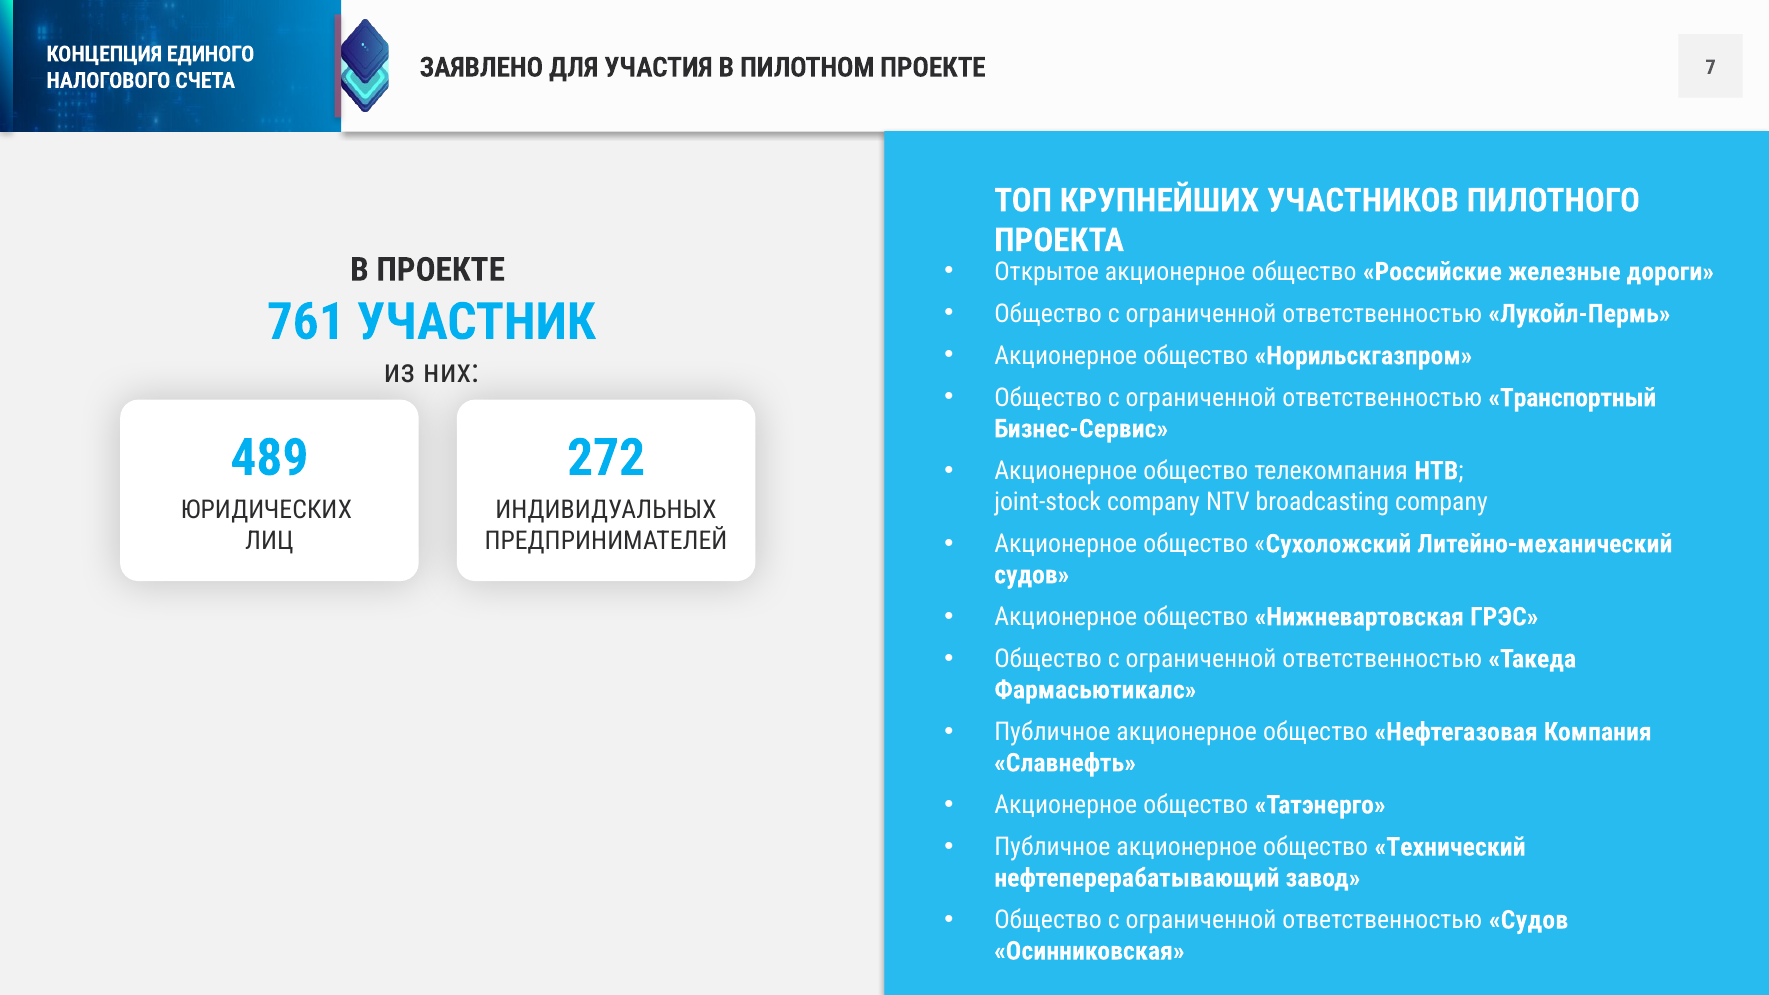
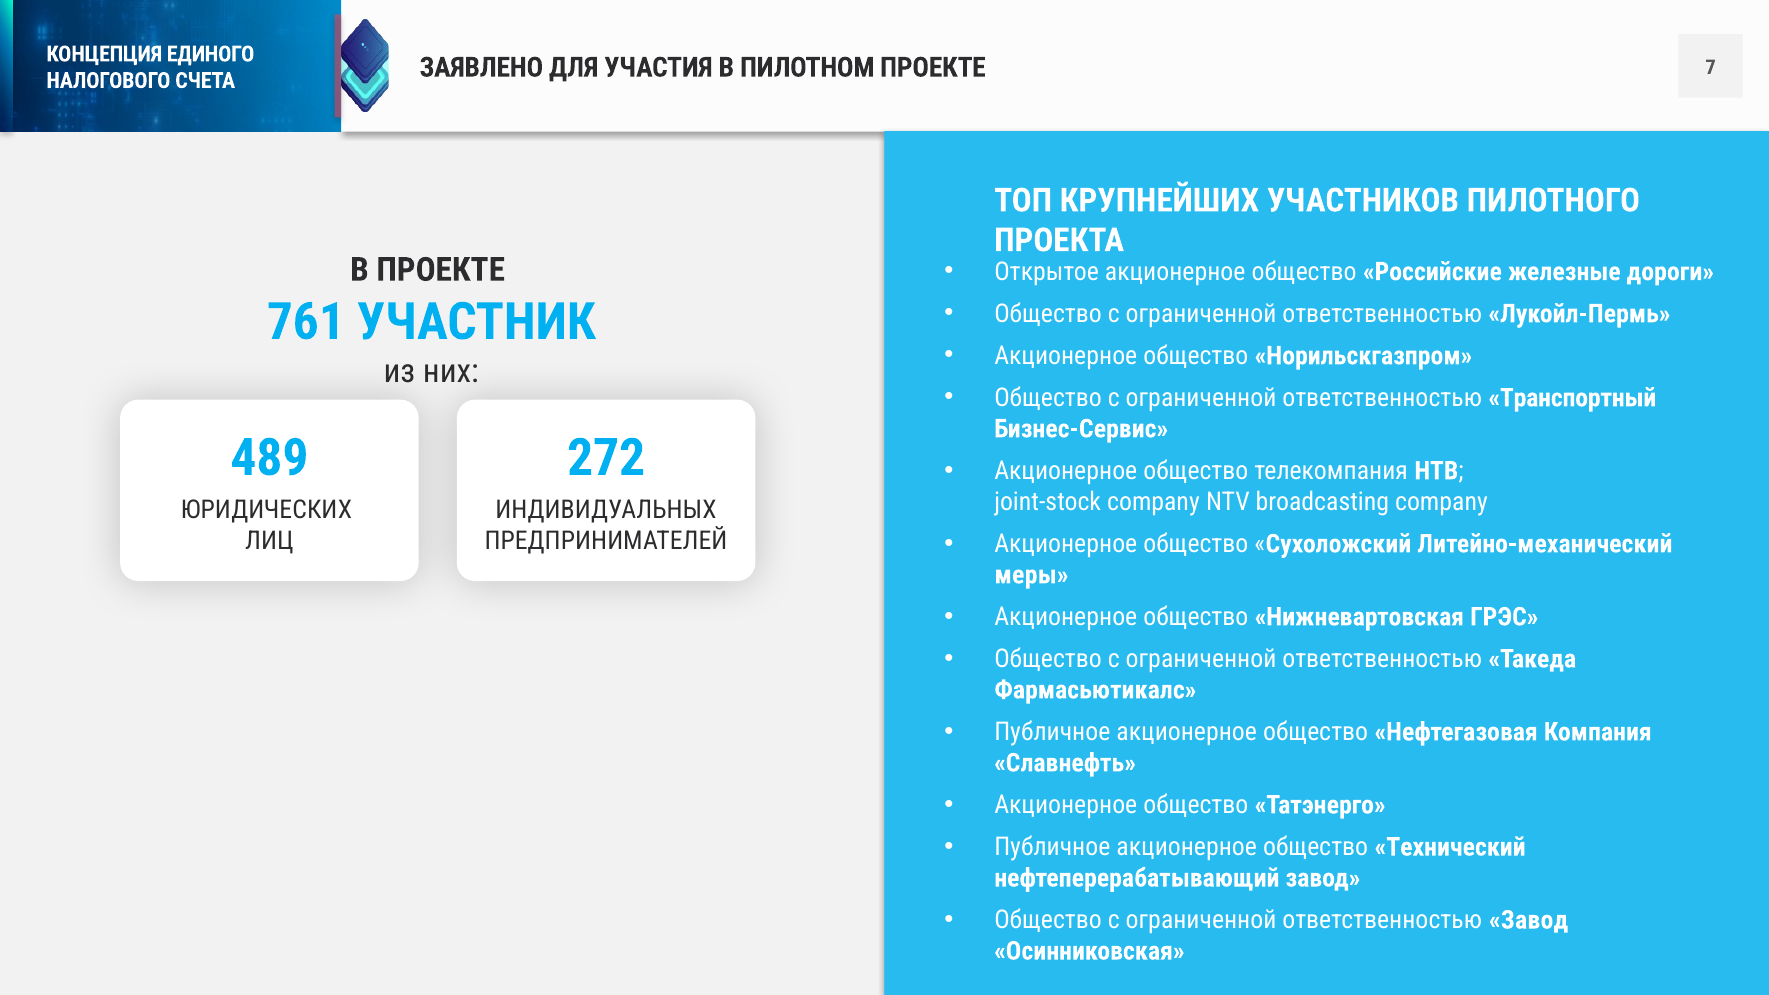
судов at (1032, 575): судов -> меры
ответственностью Судов: Судов -> Завод
